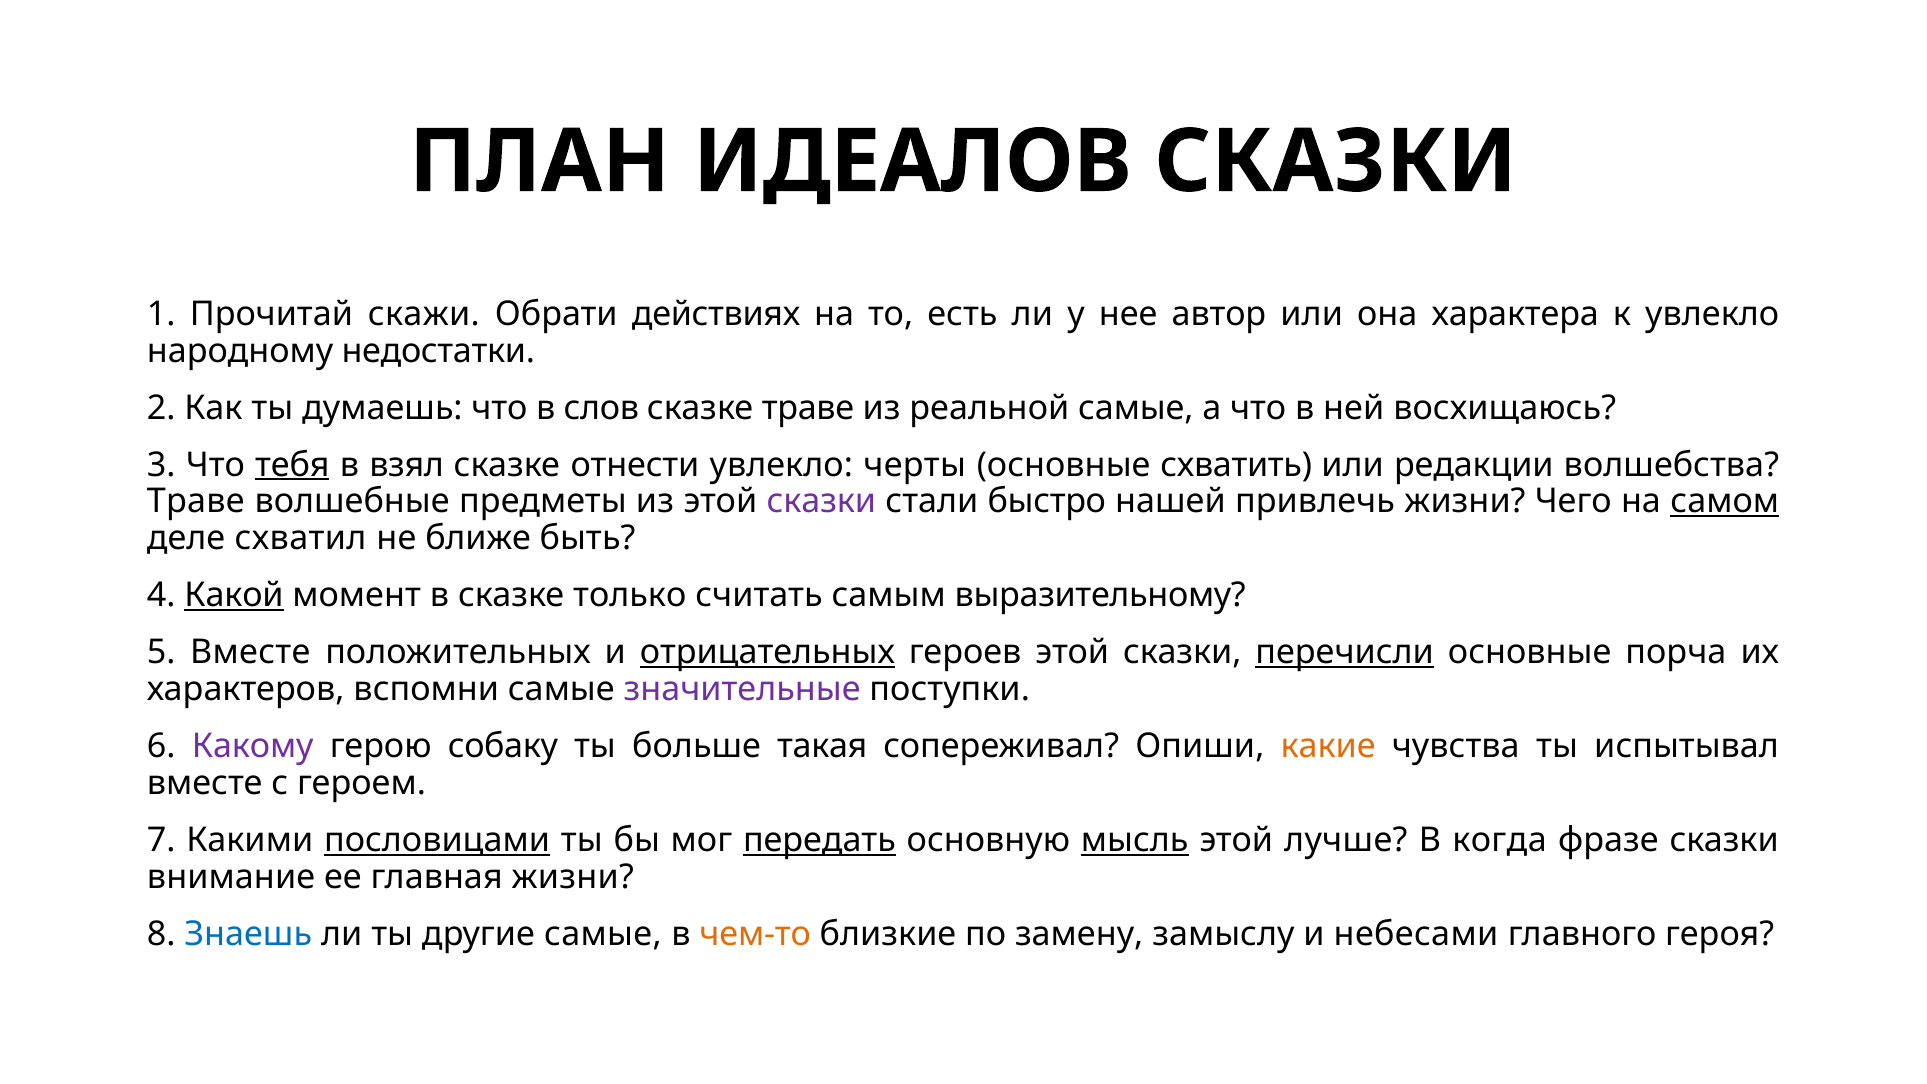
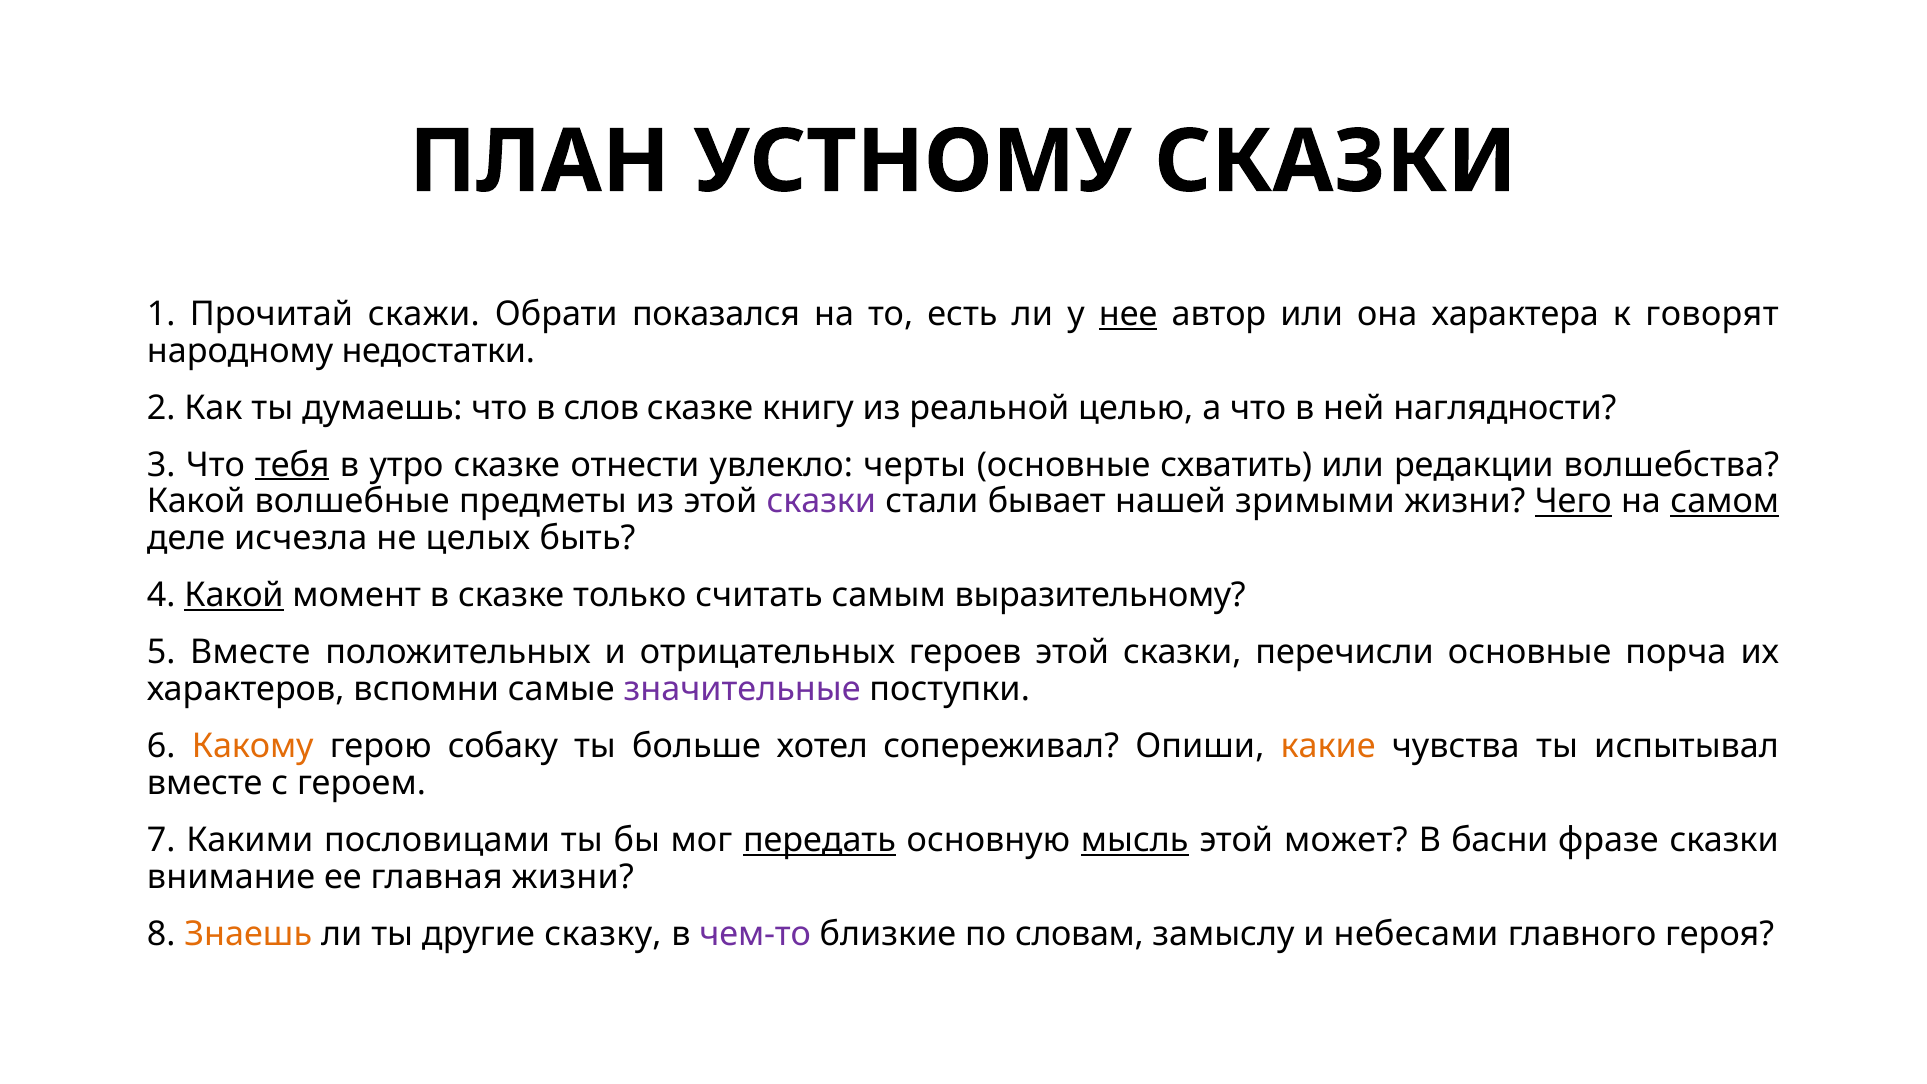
ИДЕАЛОВ: ИДЕАЛОВ -> УСТНОМУ
действиях: действиях -> показался
нее underline: none -> present
к увлекло: увлекло -> говорят
сказке траве: траве -> книгу
реальной самые: самые -> целью
восхищаюсь: восхищаюсь -> наглядности
взял: взял -> утро
Траве at (196, 502): Траве -> Какой
быстро: быстро -> бывает
привлечь: привлечь -> зримыми
Чего underline: none -> present
схватил: схватил -> исчезла
ближе: ближе -> целых
отрицательных underline: present -> none
перечисли underline: present -> none
Какому colour: purple -> orange
такая: такая -> хотел
пословицами underline: present -> none
лучше: лучше -> может
когда: когда -> басни
Знаешь colour: blue -> orange
другие самые: самые -> сказку
чем-то colour: orange -> purple
замену: замену -> словам
